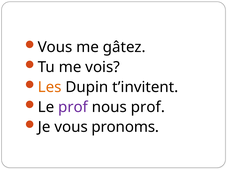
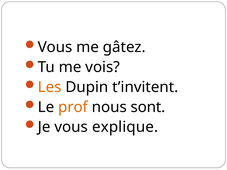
prof at (73, 107) colour: purple -> orange
nous prof: prof -> sont
pronoms: pronoms -> explique
